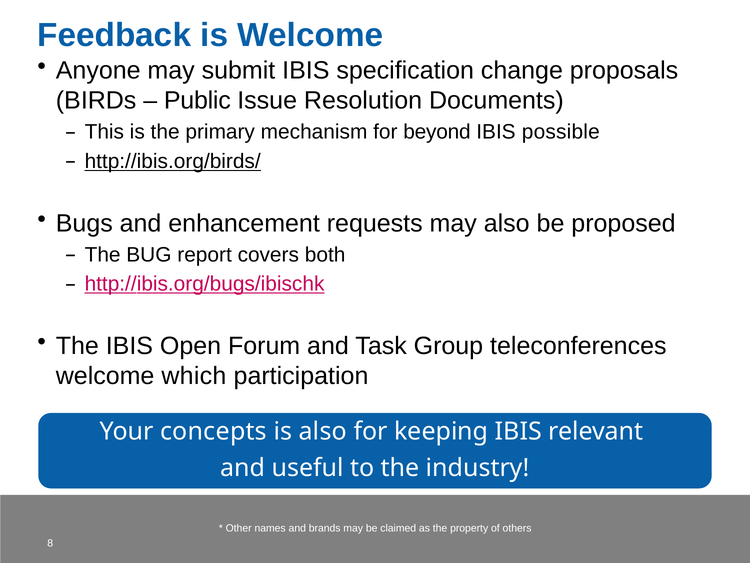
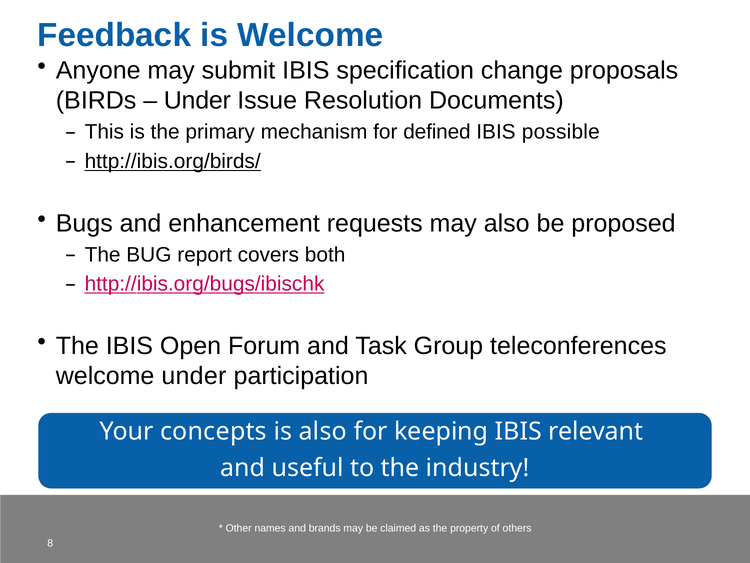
Public at (197, 101): Public -> Under
beyond: beyond -> defined
welcome which: which -> under
